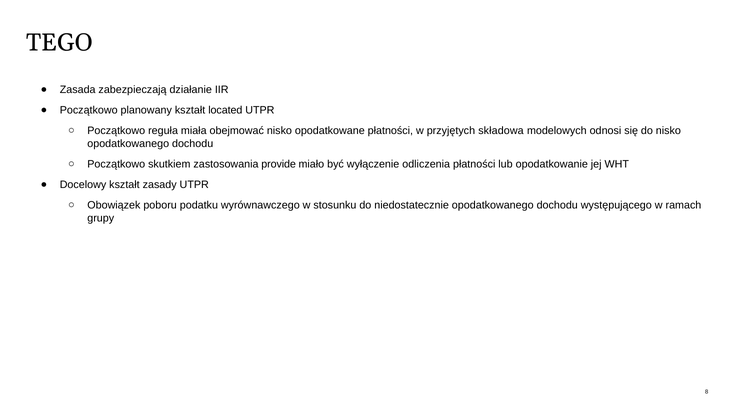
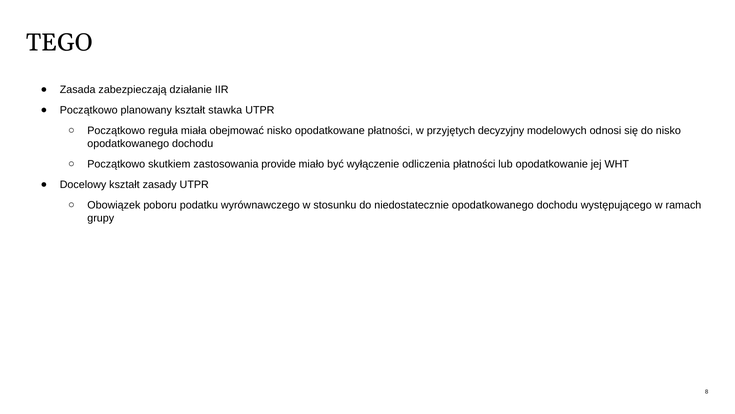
located: located -> stawka
składowa: składowa -> decyzyjny
